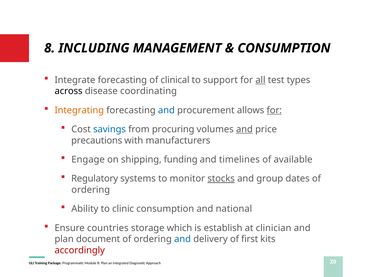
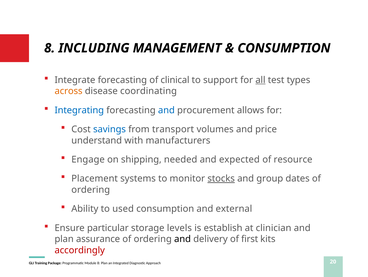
across colour: black -> orange
Integrating colour: orange -> blue
for at (274, 110) underline: present -> none
procuring: procuring -> transport
and at (244, 129) underline: present -> none
precautions: precautions -> understand
funding: funding -> needed
timelines: timelines -> expected
available: available -> resource
Regulatory: Regulatory -> Placement
clinic: clinic -> used
national: national -> external
countries: countries -> particular
which: which -> levels
document: document -> assurance
and at (183, 239) colour: blue -> black
